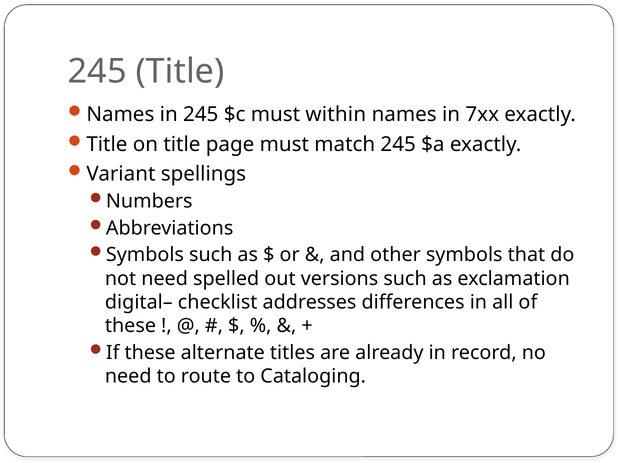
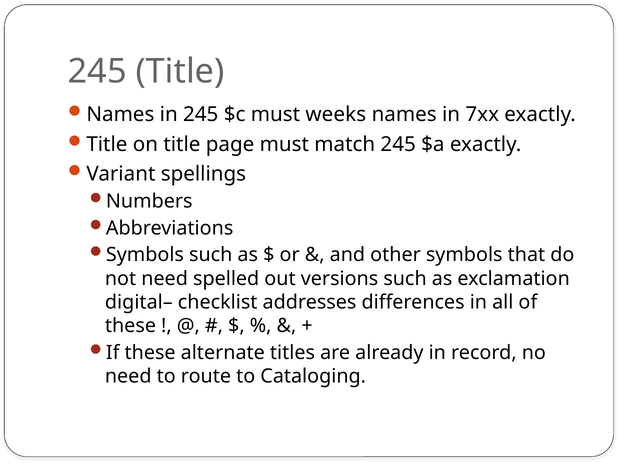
within: within -> weeks
